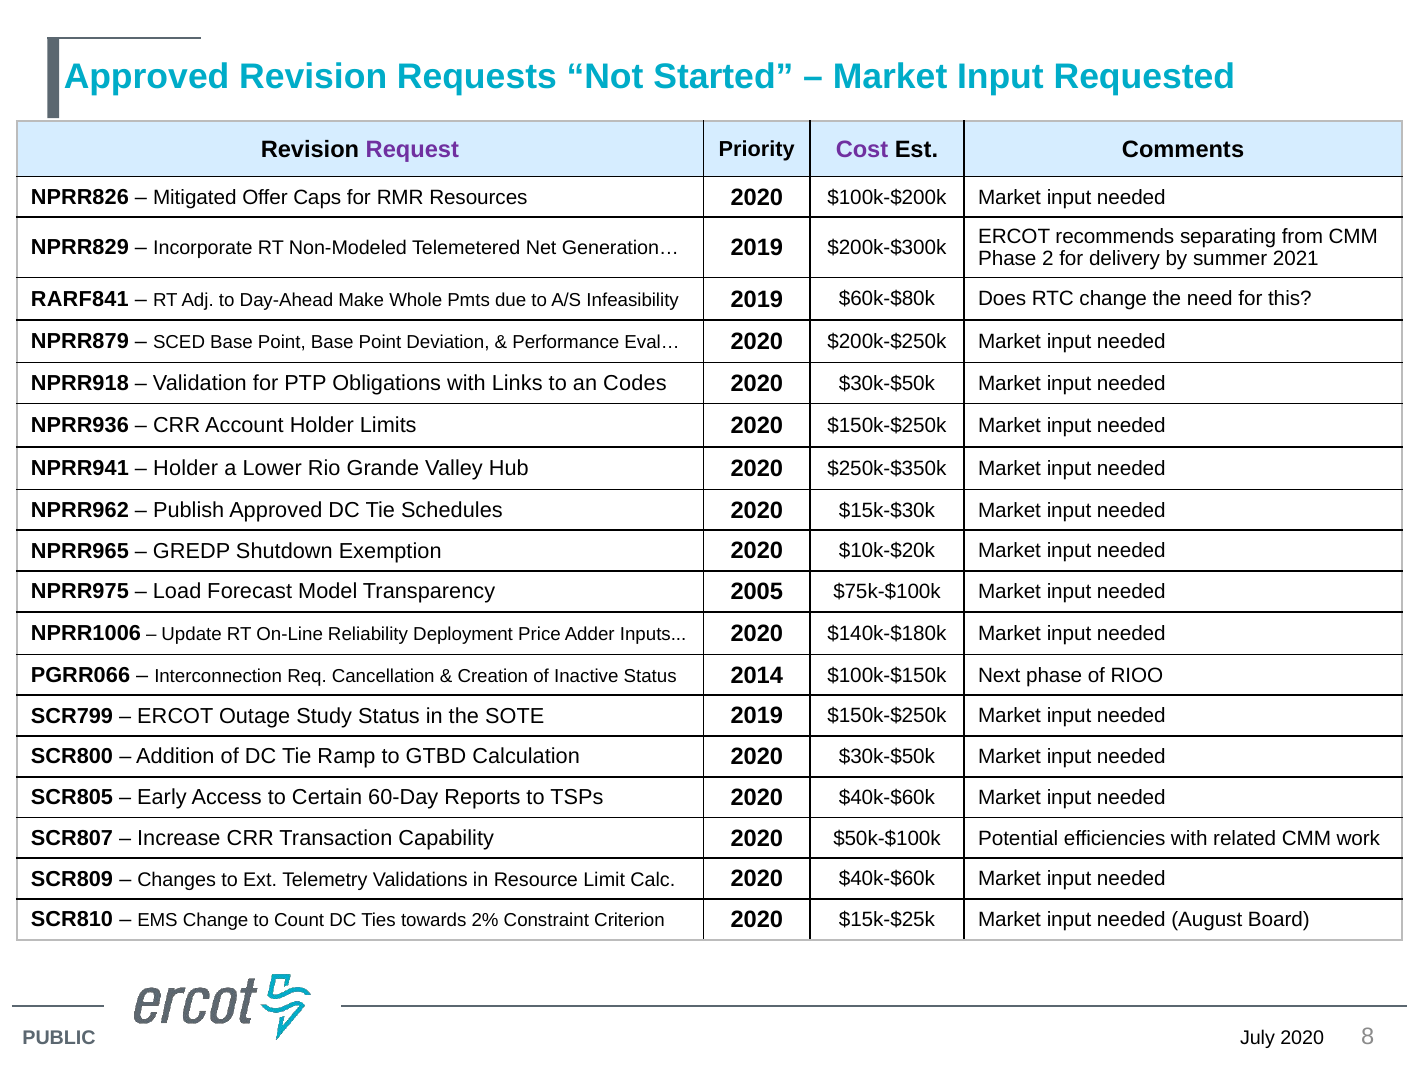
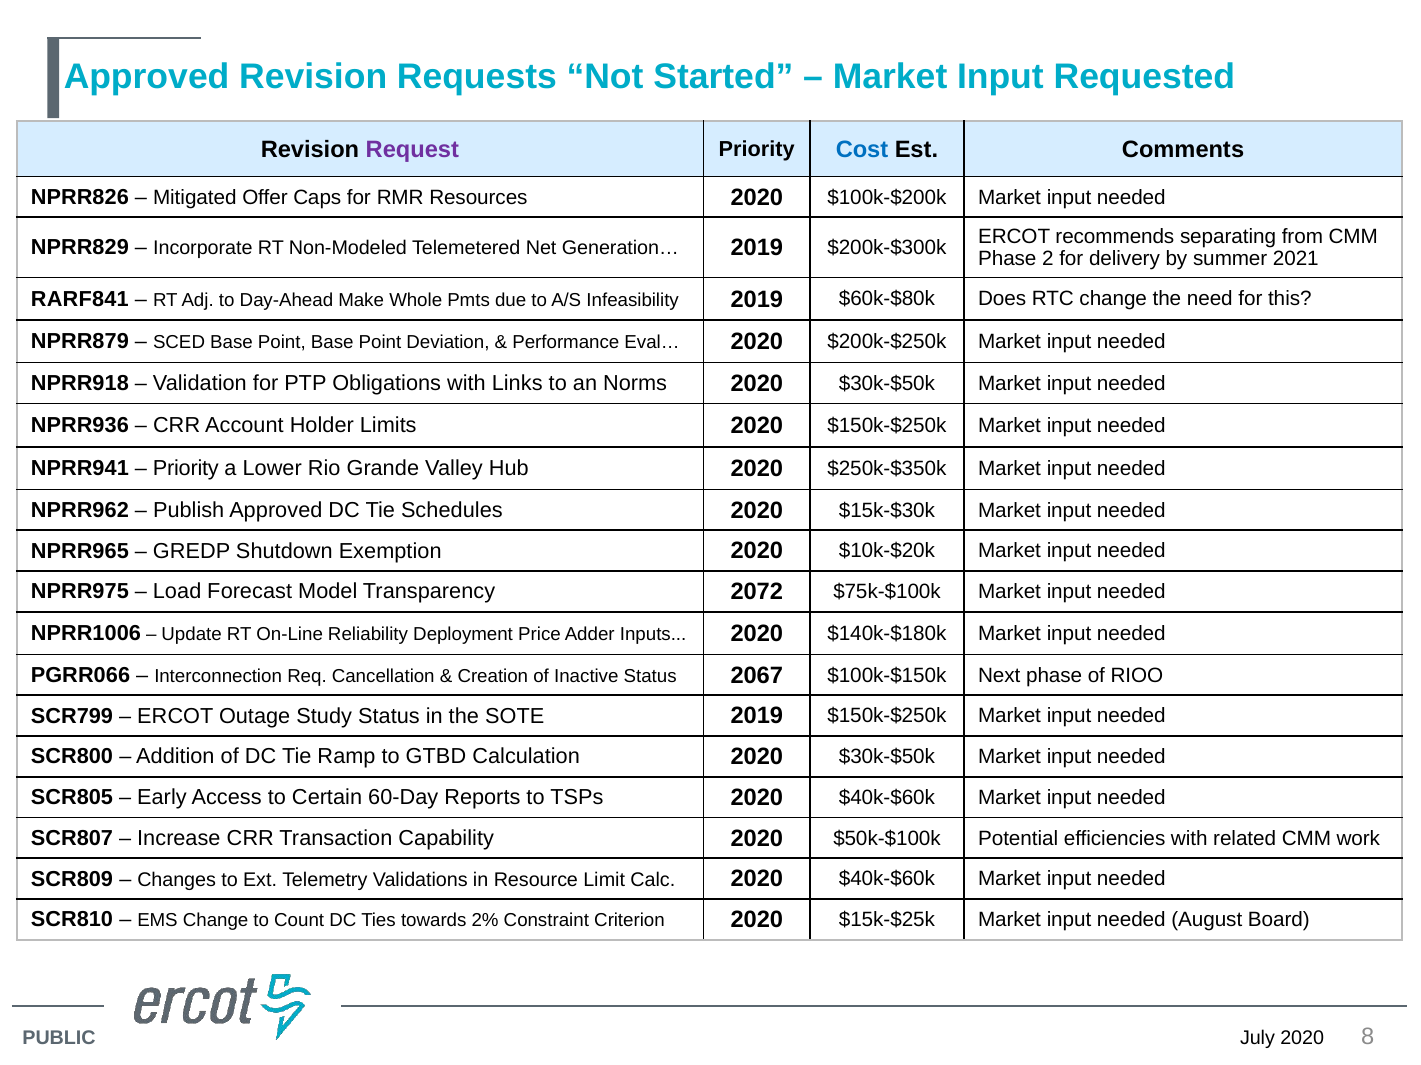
Cost colour: purple -> blue
Codes: Codes -> Norms
Holder at (186, 469): Holder -> Priority
2005: 2005 -> 2072
2014: 2014 -> 2067
